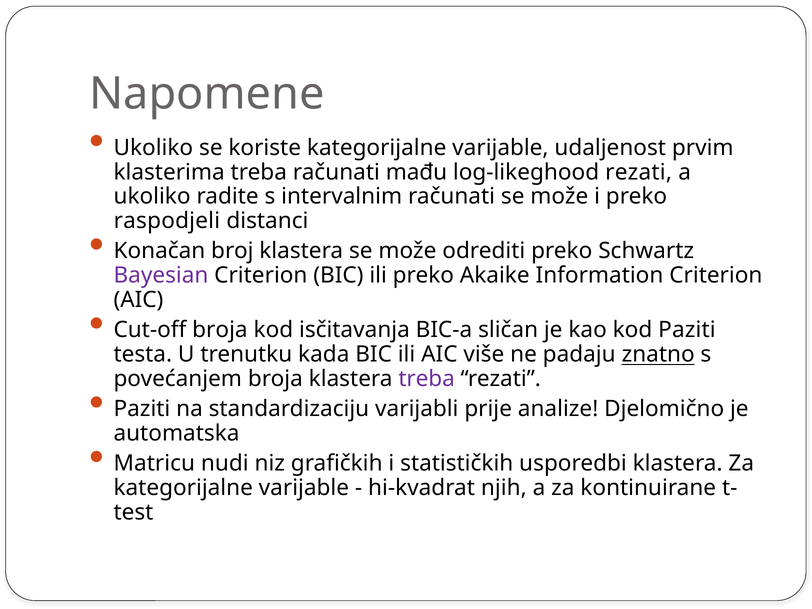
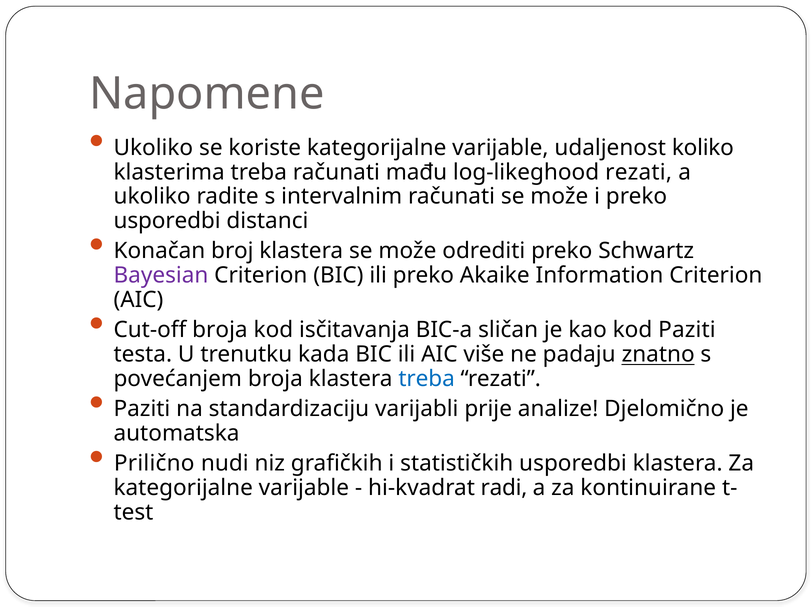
prvim: prvim -> koliko
raspodjeli at (167, 221): raspodjeli -> usporedbi
treba at (427, 379) colour: purple -> blue
Matricu: Matricu -> Prilično
njih: njih -> radi
